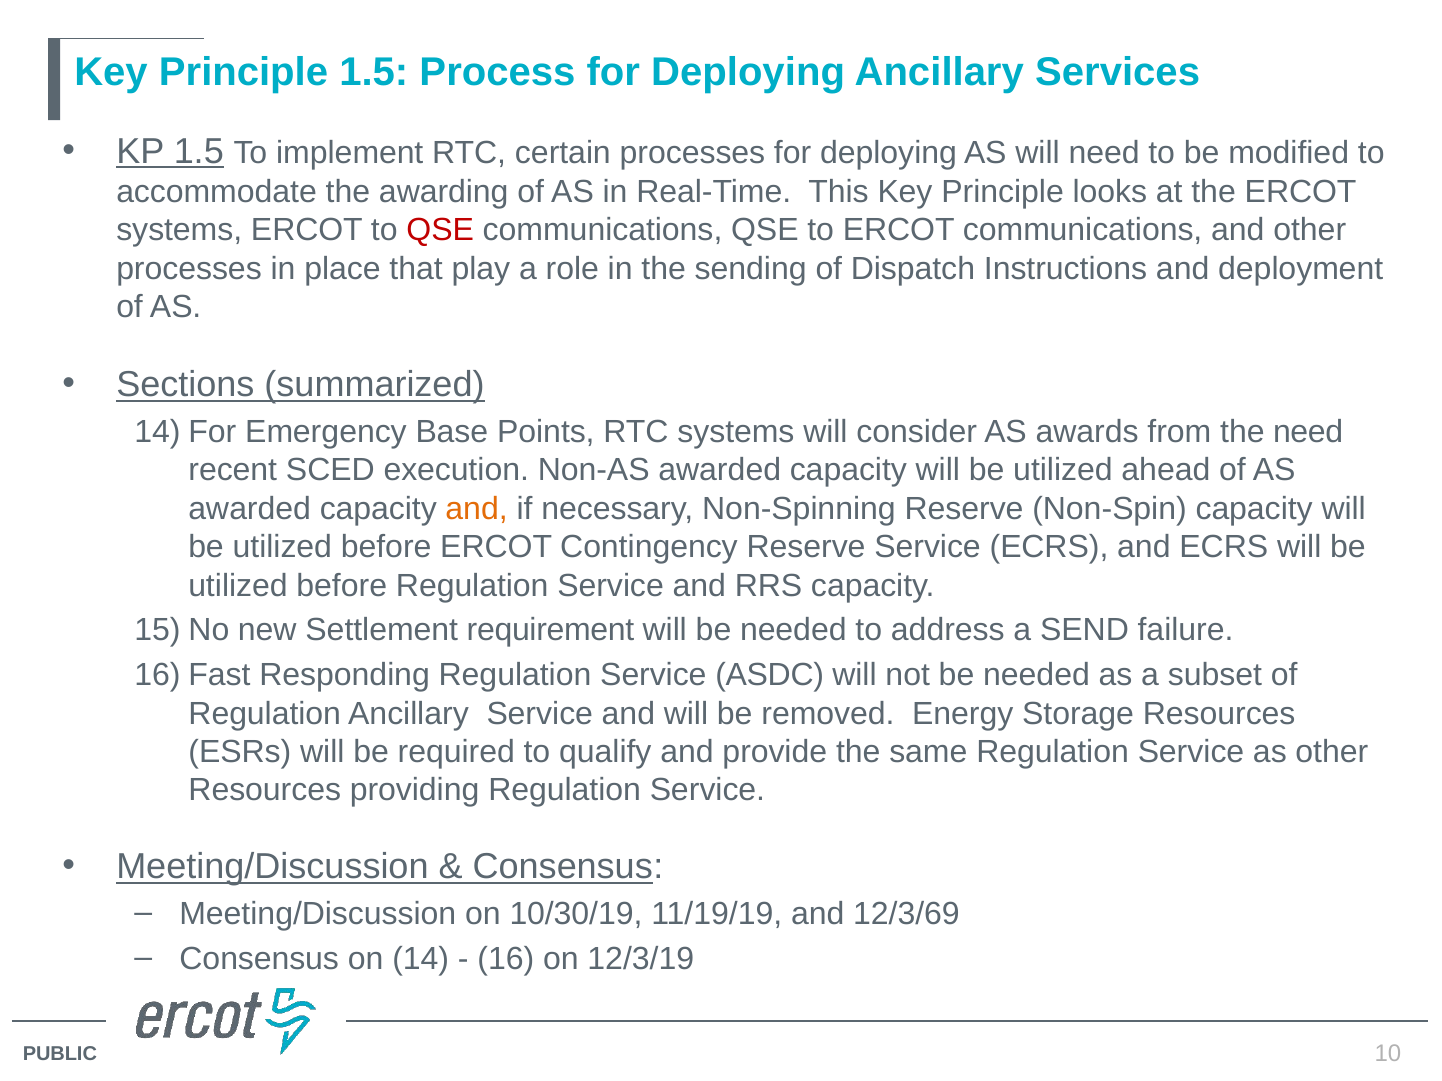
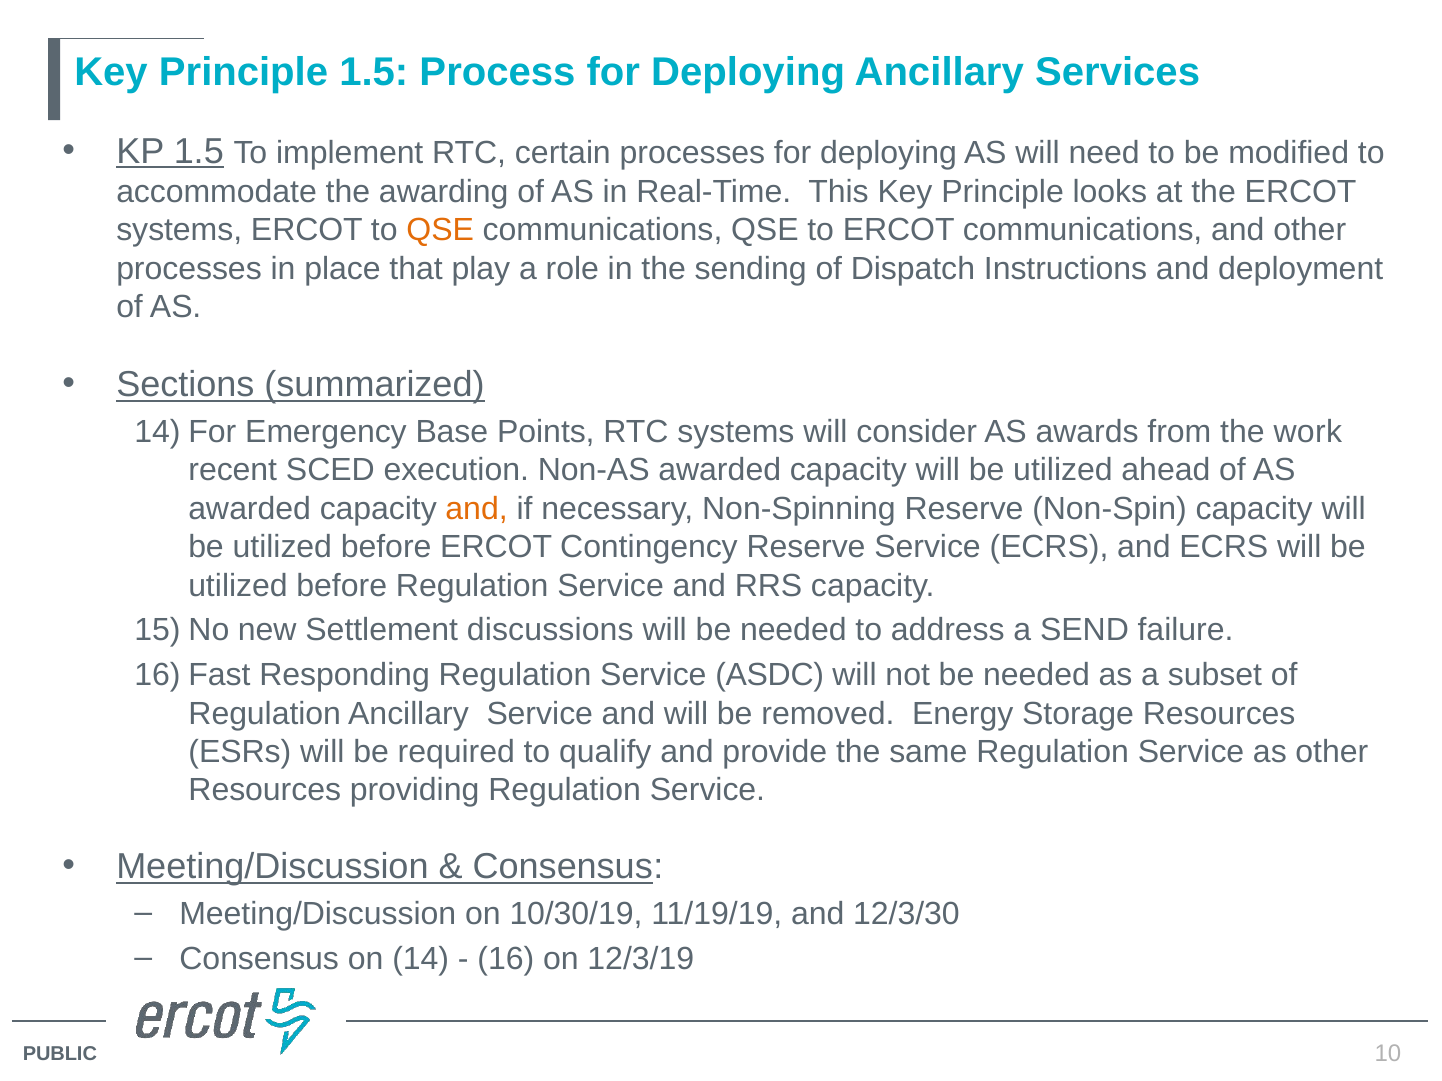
QSE at (440, 230) colour: red -> orange
the need: need -> work
requirement: requirement -> discussions
12/3/69: 12/3/69 -> 12/3/30
